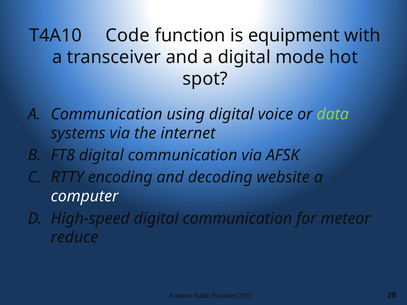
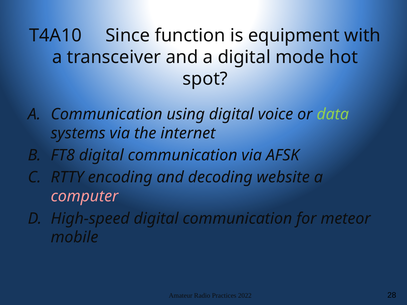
Code: Code -> Since
computer colour: white -> pink
reduce: reduce -> mobile
